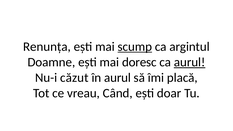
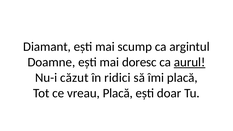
Renunța: Renunța -> Diamant
scump underline: present -> none
în aurul: aurul -> ridici
vreau Când: Când -> Placă
